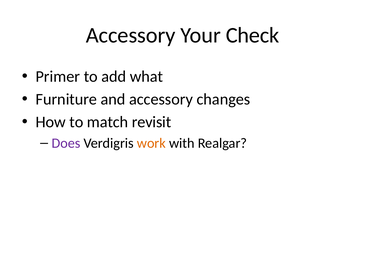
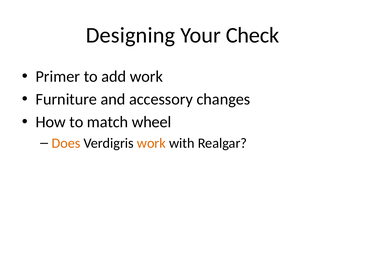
Accessory at (131, 35): Accessory -> Designing
add what: what -> work
revisit: revisit -> wheel
Does colour: purple -> orange
